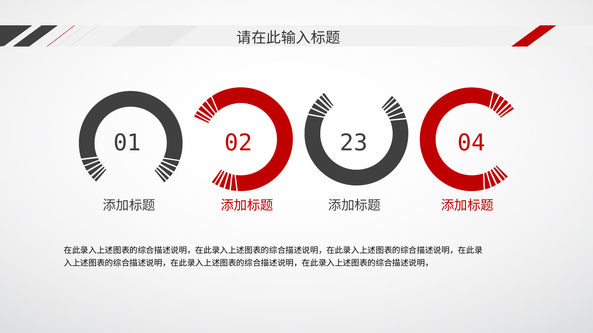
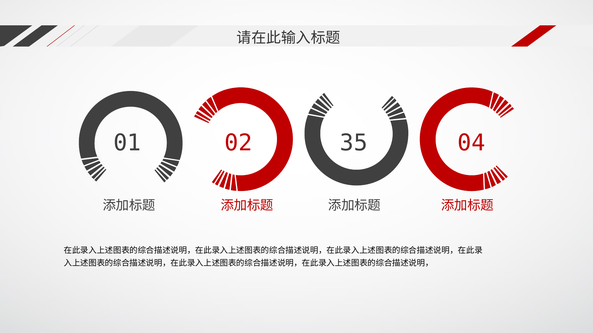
23: 23 -> 35
